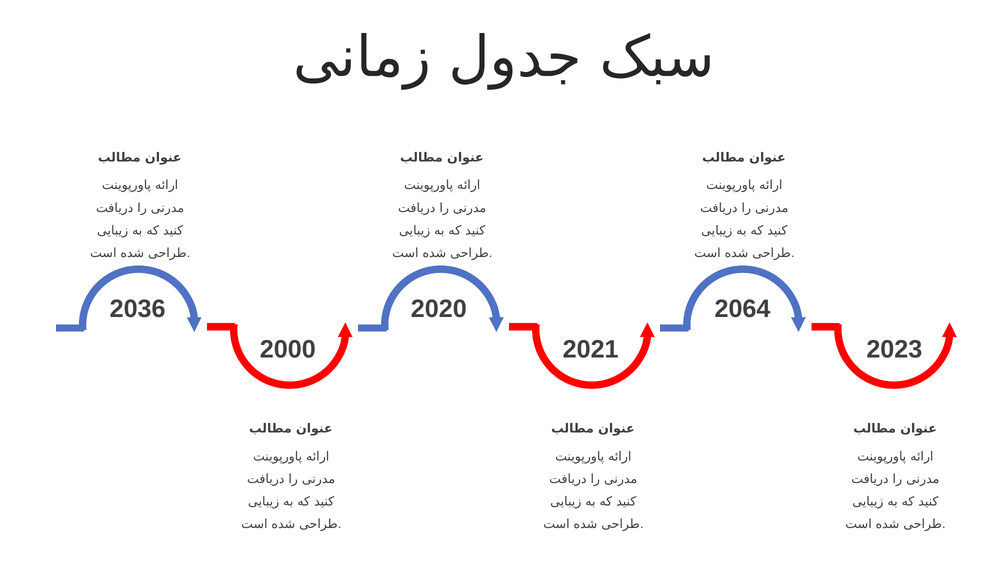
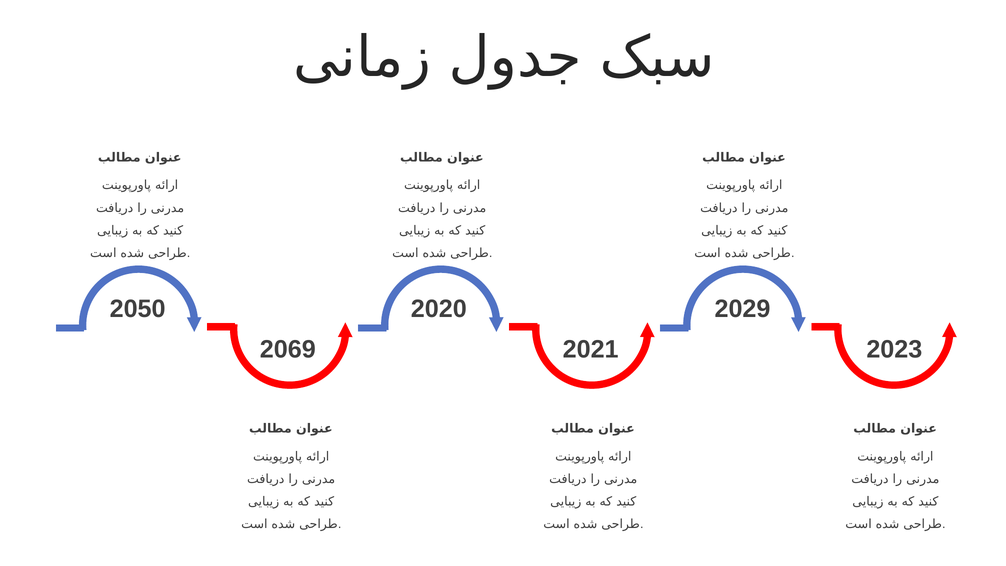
2036: 2036 -> 2050
2064: 2064 -> 2029
2000: 2000 -> 2069
